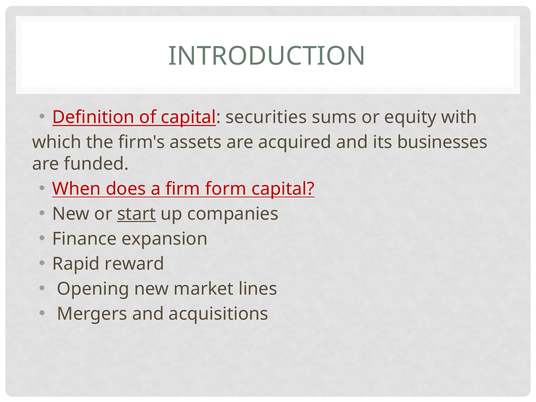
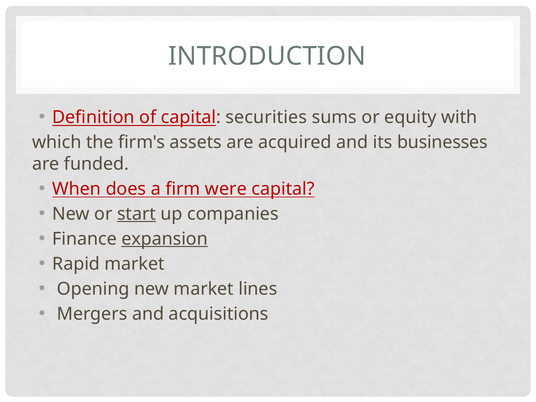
form: form -> were
expansion underline: none -> present
Rapid reward: reward -> market
